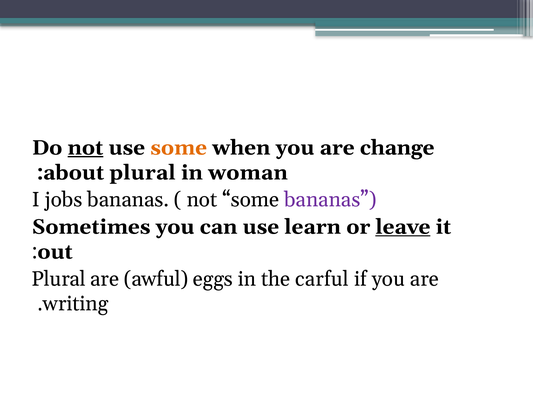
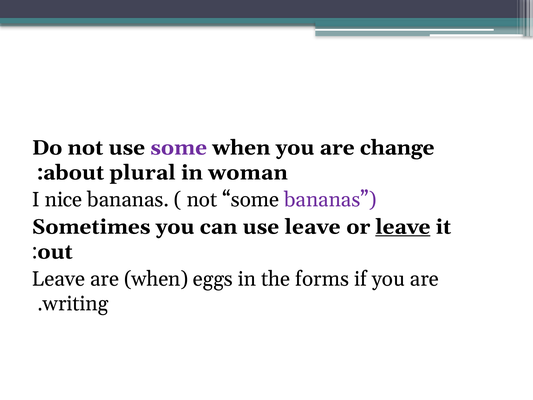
not at (85, 148) underline: present -> none
some at (179, 148) colour: orange -> purple
jobs: jobs -> nice
use learn: learn -> leave
Plural at (59, 279): Plural -> Leave
are awful: awful -> when
carful: carful -> forms
